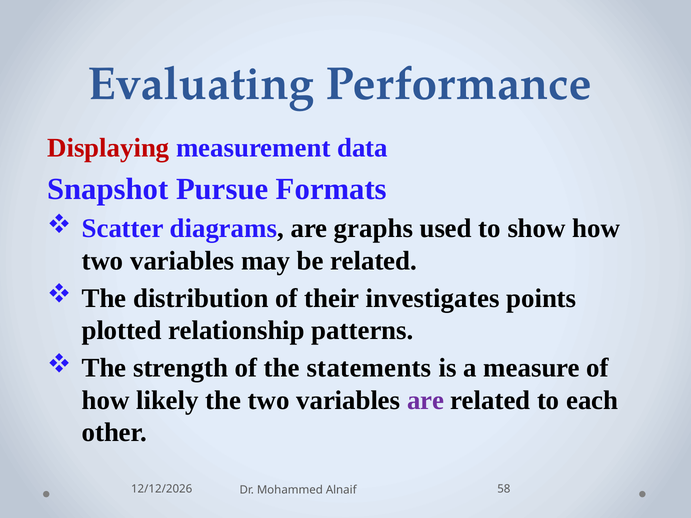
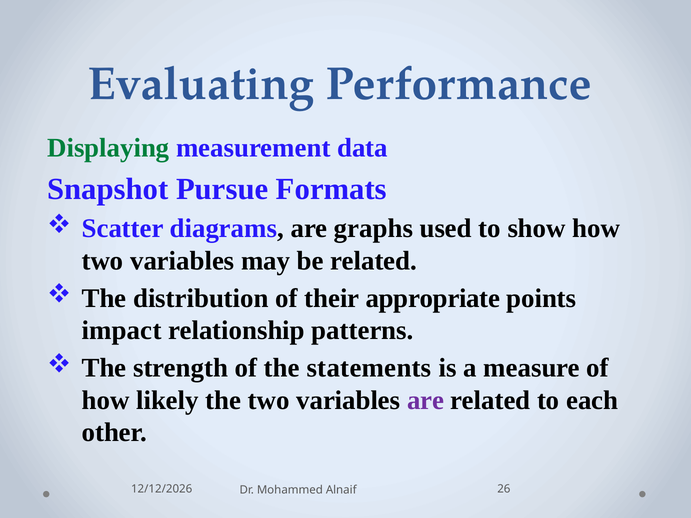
Displaying colour: red -> green
investigates: investigates -> appropriate
plotted: plotted -> impact
58: 58 -> 26
